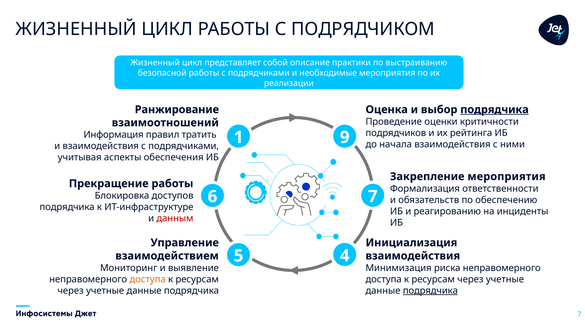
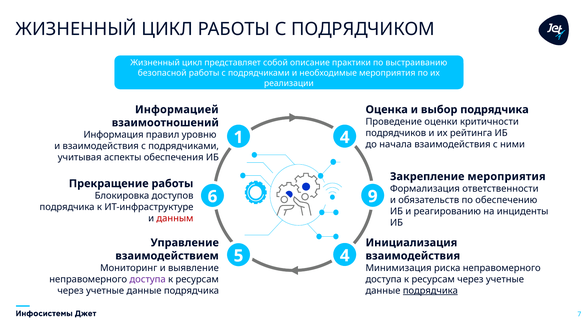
Ранжирование: Ранжирование -> Информацией
подрядчика at (494, 110) underline: present -> none
тратить: тратить -> уровню
1 9: 9 -> 4
6 7: 7 -> 9
доступа at (148, 279) colour: orange -> purple
